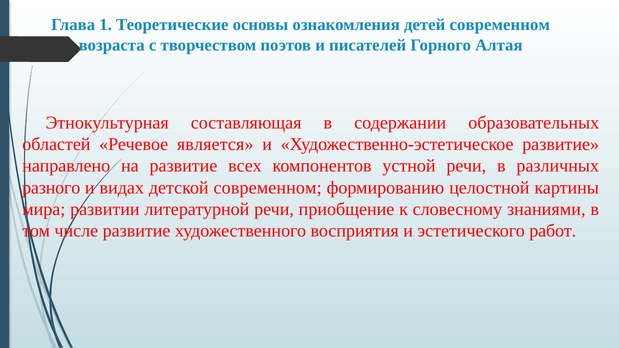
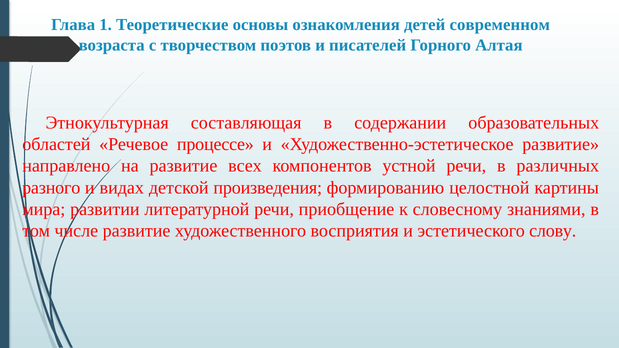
является: является -> процессе
детской современном: современном -> произведения
работ: работ -> слову
